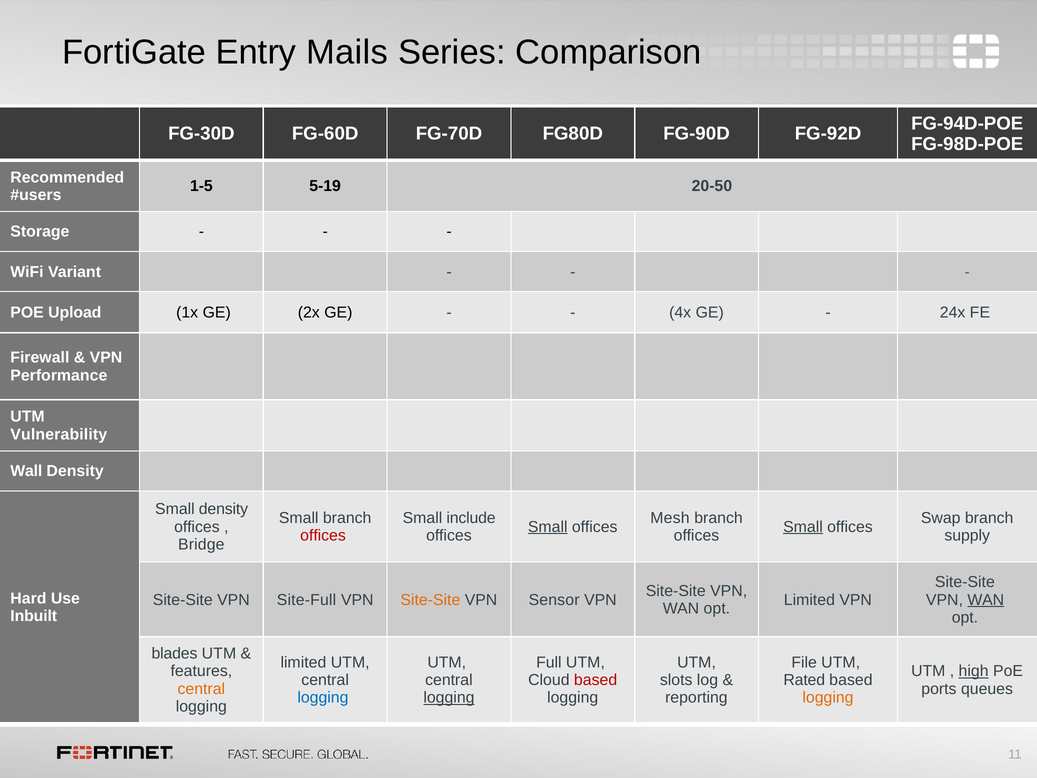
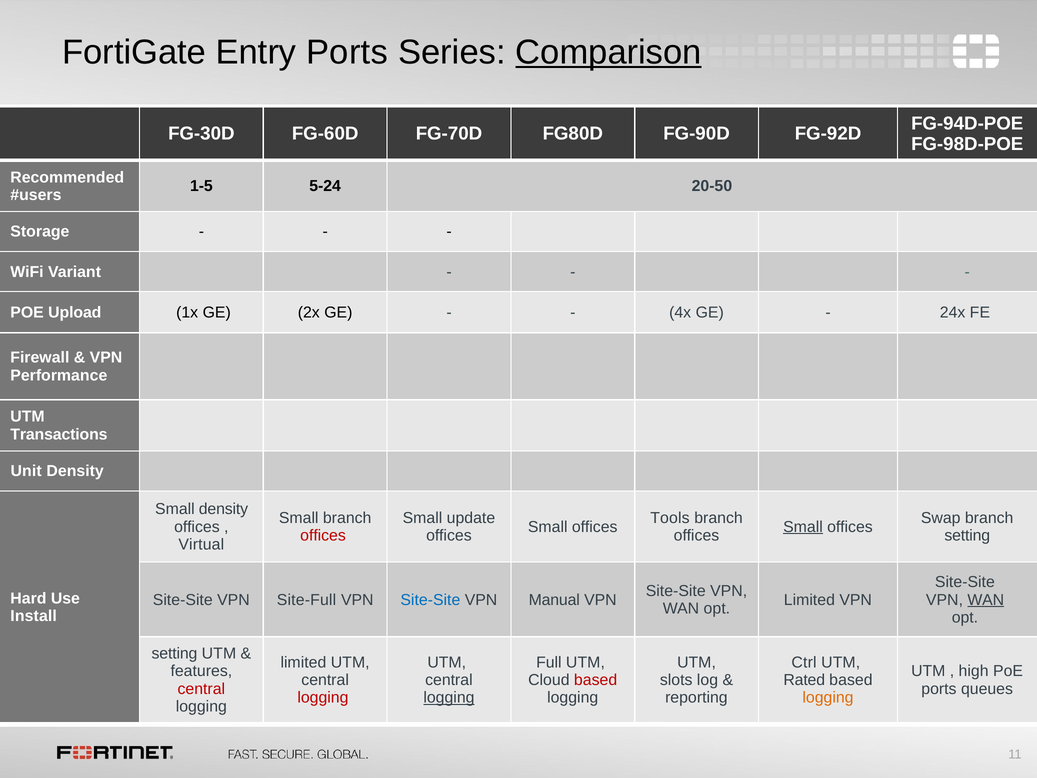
Entry Mails: Mails -> Ports
Comparison underline: none -> present
5-19: 5-19 -> 5-24
Vulnerability: Vulnerability -> Transactions
Wall: Wall -> Unit
include: include -> update
Mesh: Mesh -> Tools
Small at (548, 527) underline: present -> none
supply at (967, 535): supply -> setting
Bridge: Bridge -> Virtual
Site-Site at (430, 600) colour: orange -> blue
Sensor: Sensor -> Manual
Inbuilt: Inbuilt -> Install
blades at (174, 653): blades -> setting
File: File -> Ctrl
high underline: present -> none
central at (201, 689) colour: orange -> red
logging at (323, 697) colour: blue -> red
